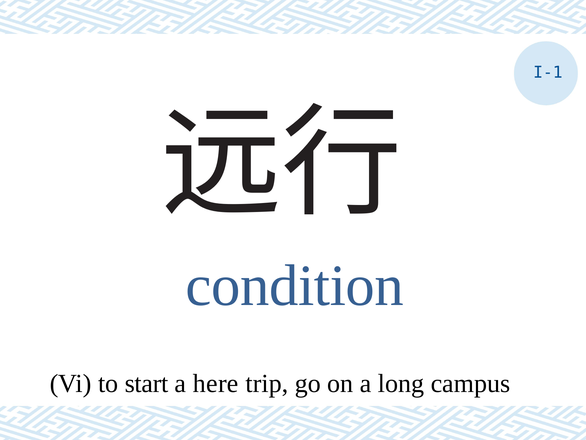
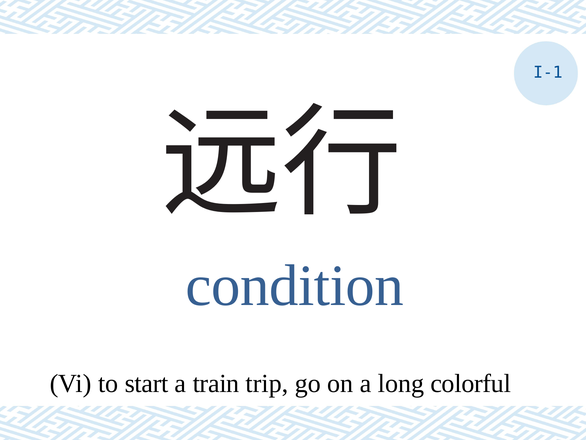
here: here -> train
campus: campus -> colorful
